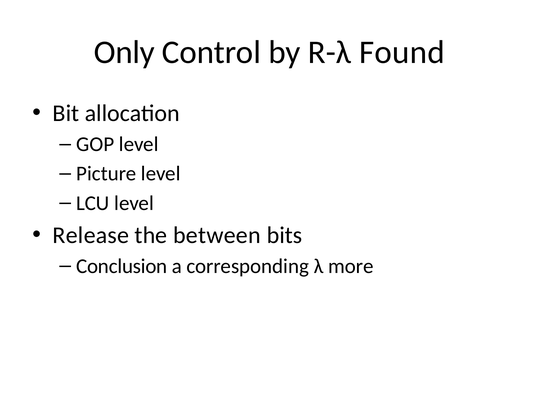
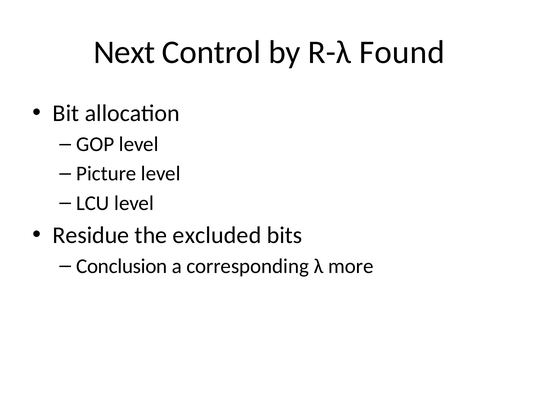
Only: Only -> Next
Release: Release -> Residue
between: between -> excluded
